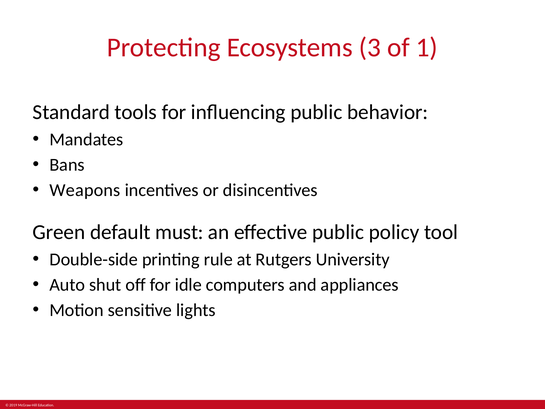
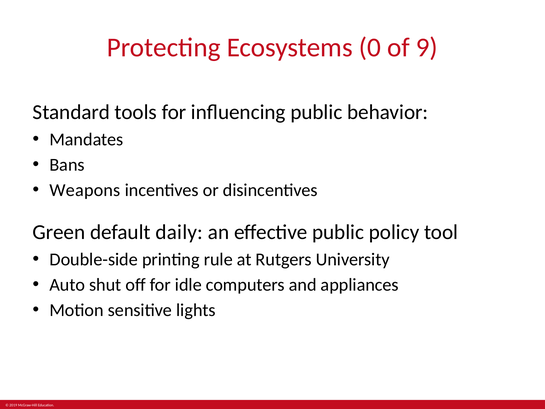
3: 3 -> 0
1: 1 -> 9
must: must -> daily
